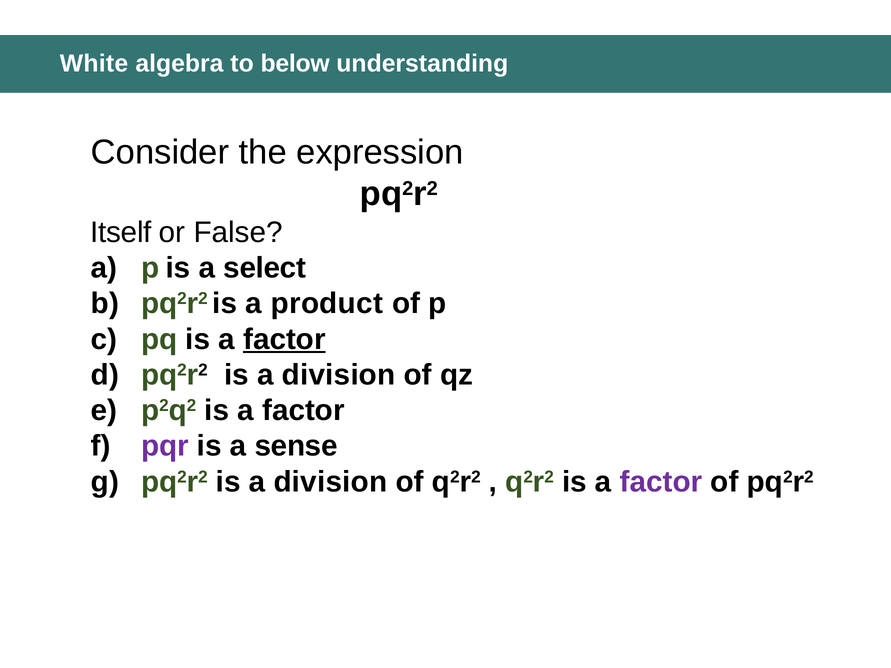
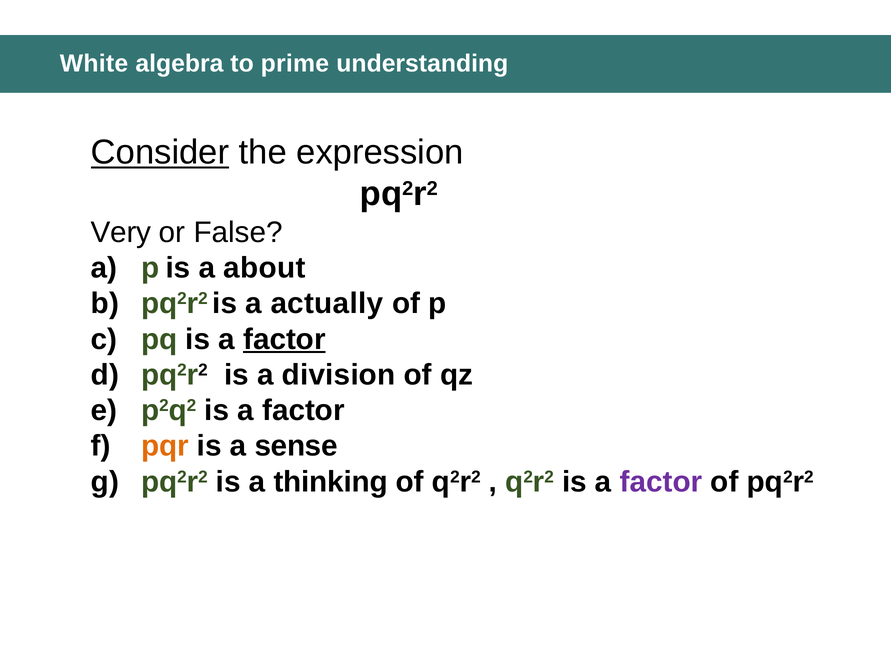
below: below -> prime
Consider underline: none -> present
Itself: Itself -> Very
select: select -> about
product: product -> actually
pqr colour: purple -> orange
division at (330, 482): division -> thinking
